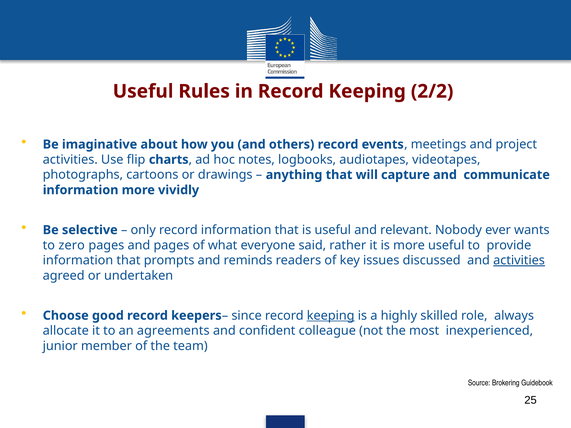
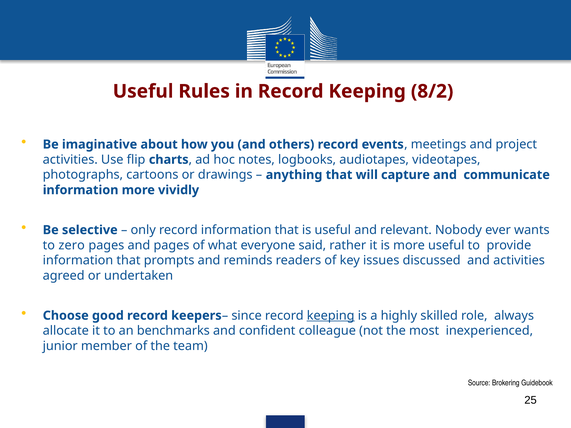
2/2: 2/2 -> 8/2
activities at (519, 261) underline: present -> none
agreements: agreements -> benchmarks
